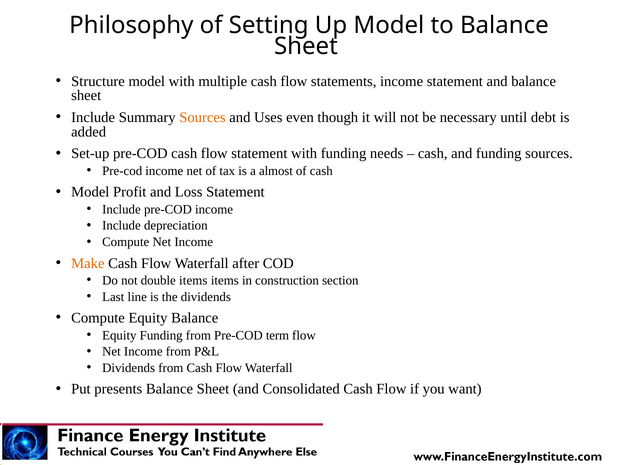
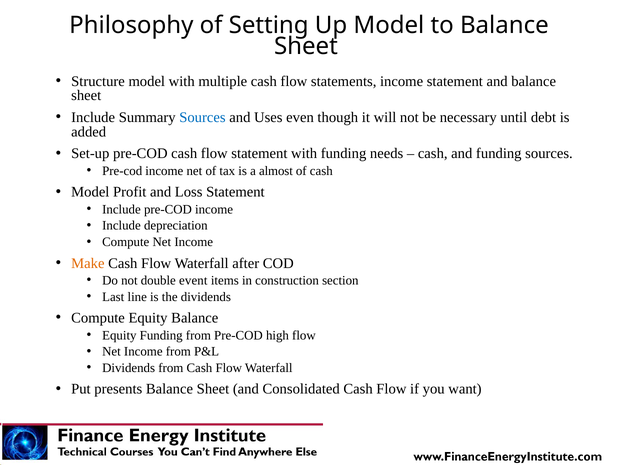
Sources at (202, 117) colour: orange -> blue
double items: items -> event
term: term -> high
